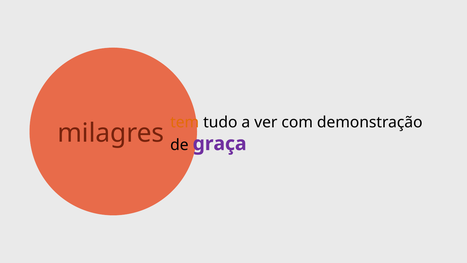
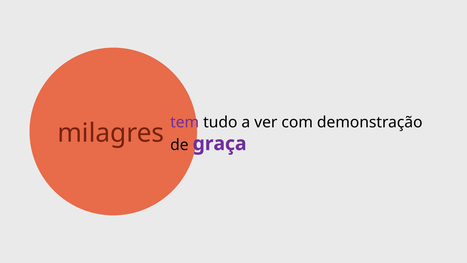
tem colour: orange -> purple
